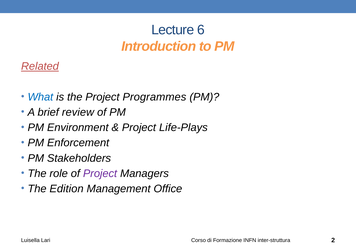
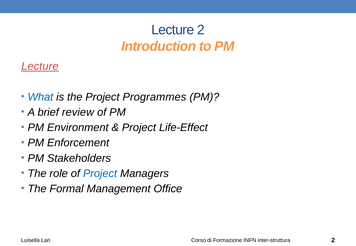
Lecture 6: 6 -> 2
Related at (40, 66): Related -> Lecture
Life-Plays: Life-Plays -> Life-Effect
Project at (100, 174) colour: purple -> blue
Edition: Edition -> Formal
